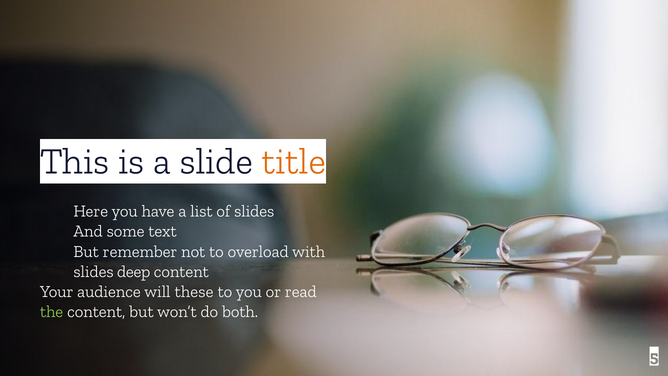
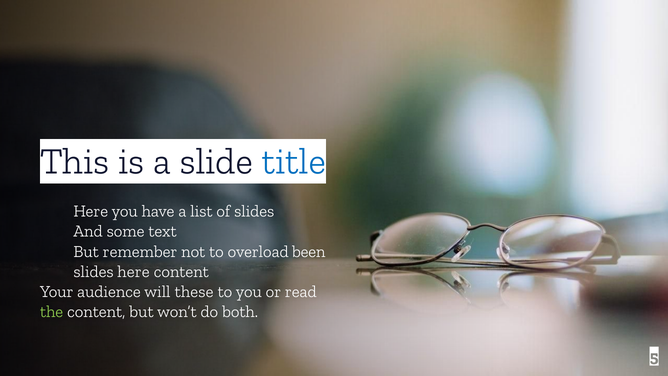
title colour: orange -> blue
with: with -> been
slides deep: deep -> here
